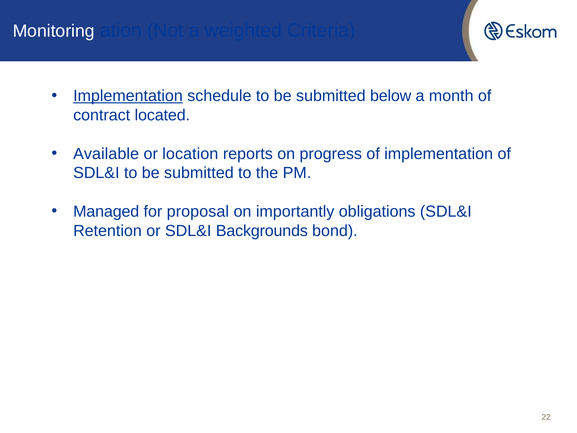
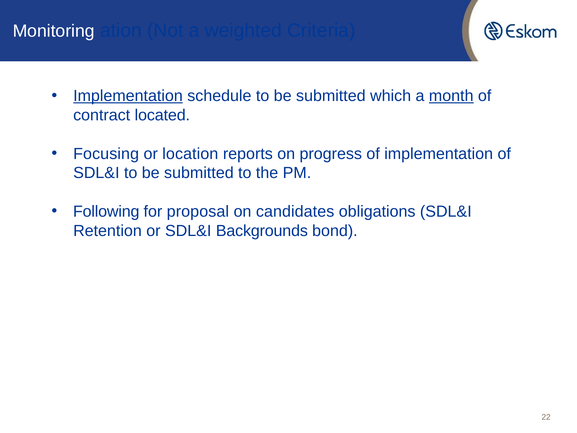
below: below -> which
month underline: none -> present
Available: Available -> Focusing
Managed: Managed -> Following
importantly: importantly -> candidates
